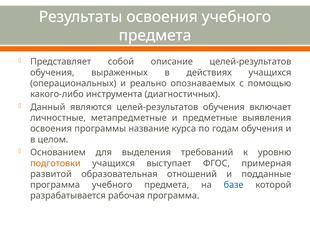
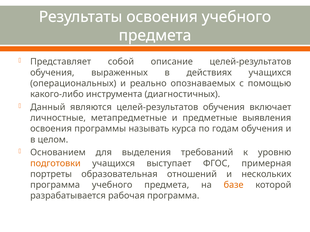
название: название -> называть
развитой: развитой -> портреты
подданные: подданные -> нескольких
базе colour: blue -> orange
